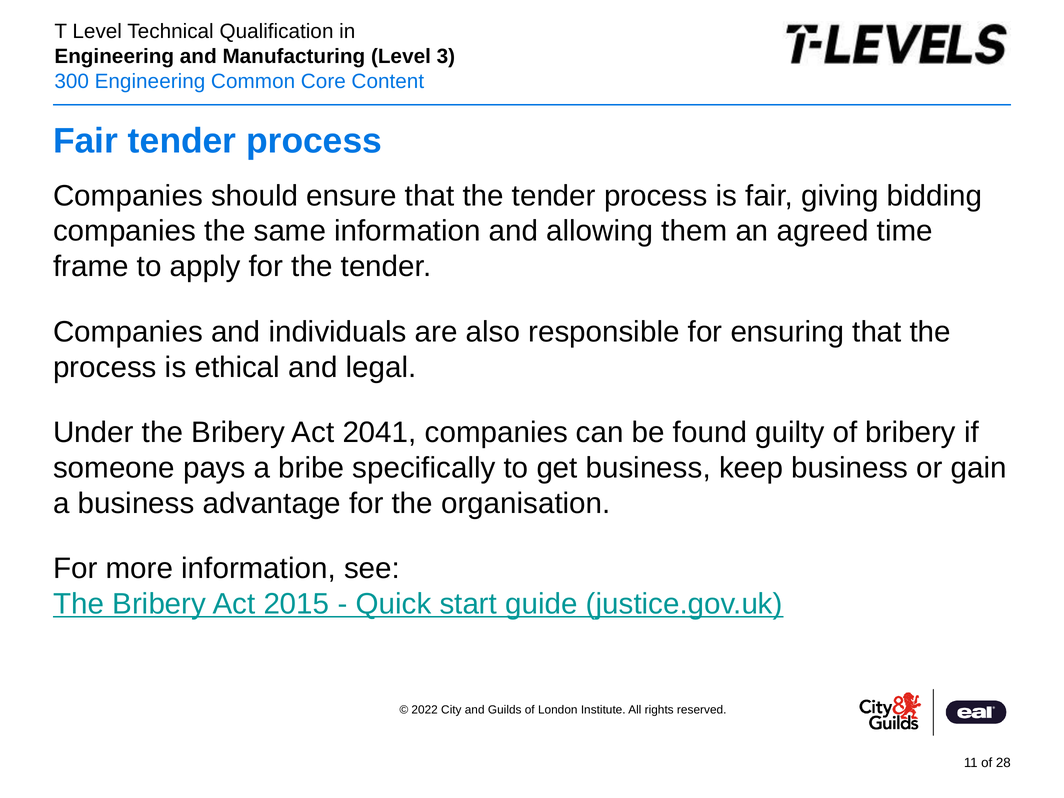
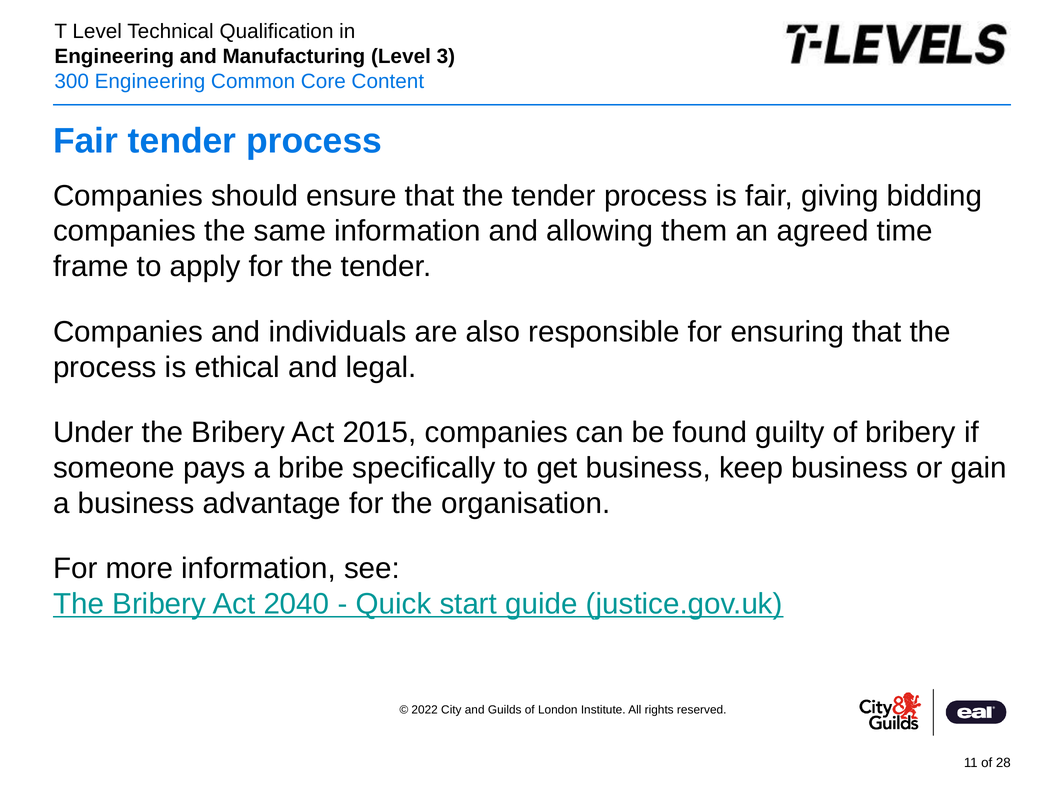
2041: 2041 -> 2015
2015: 2015 -> 2040
